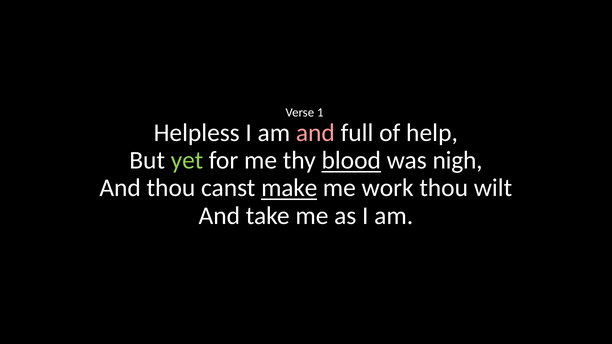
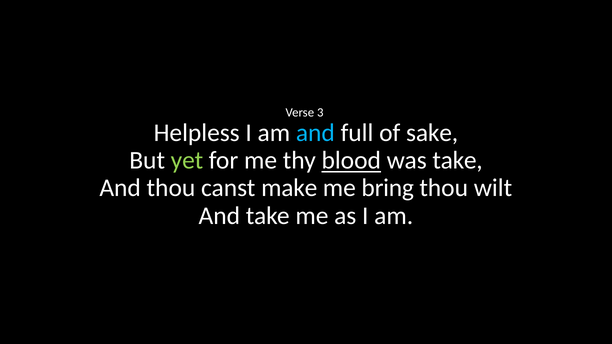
1: 1 -> 3
and at (315, 133) colour: pink -> light blue
help: help -> sake
was nigh: nigh -> take
make underline: present -> none
work: work -> bring
